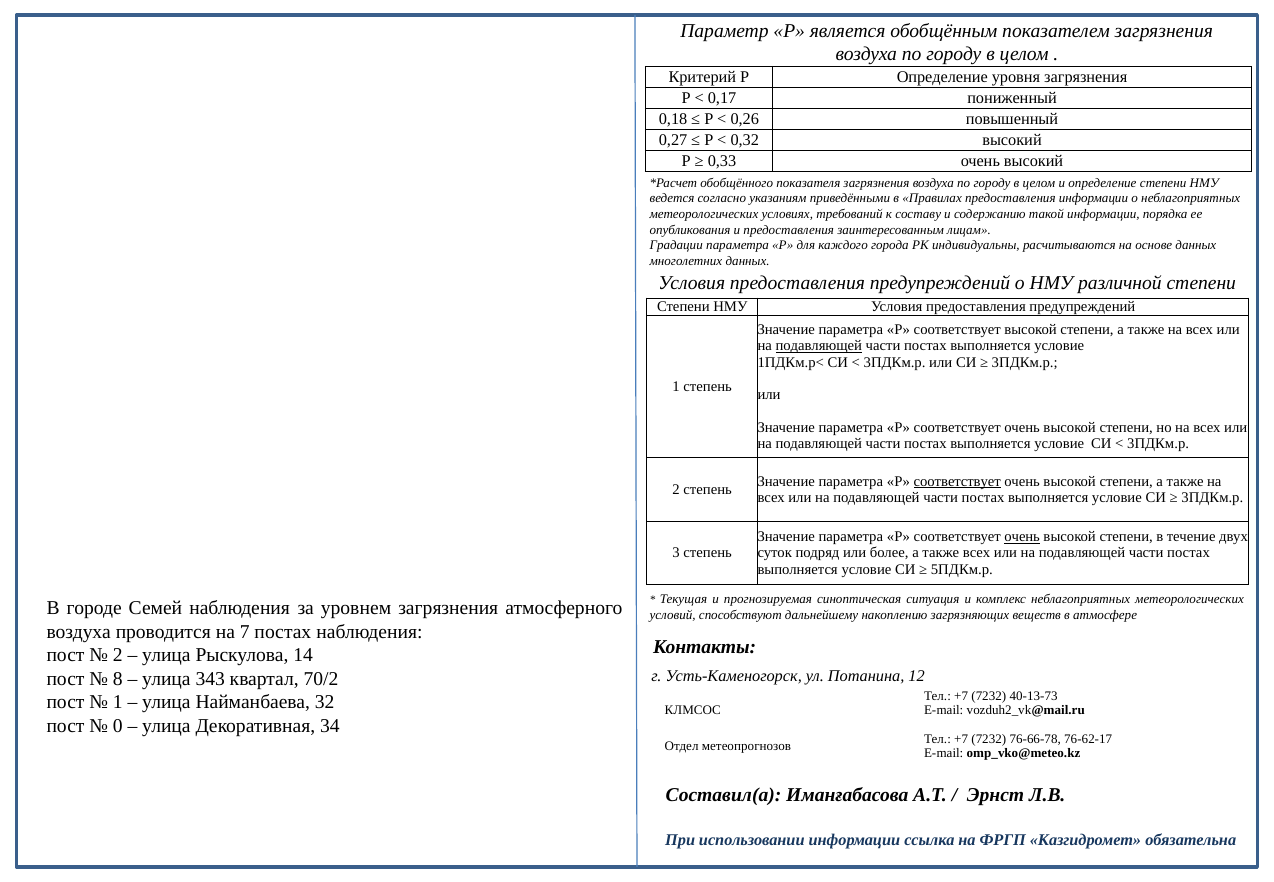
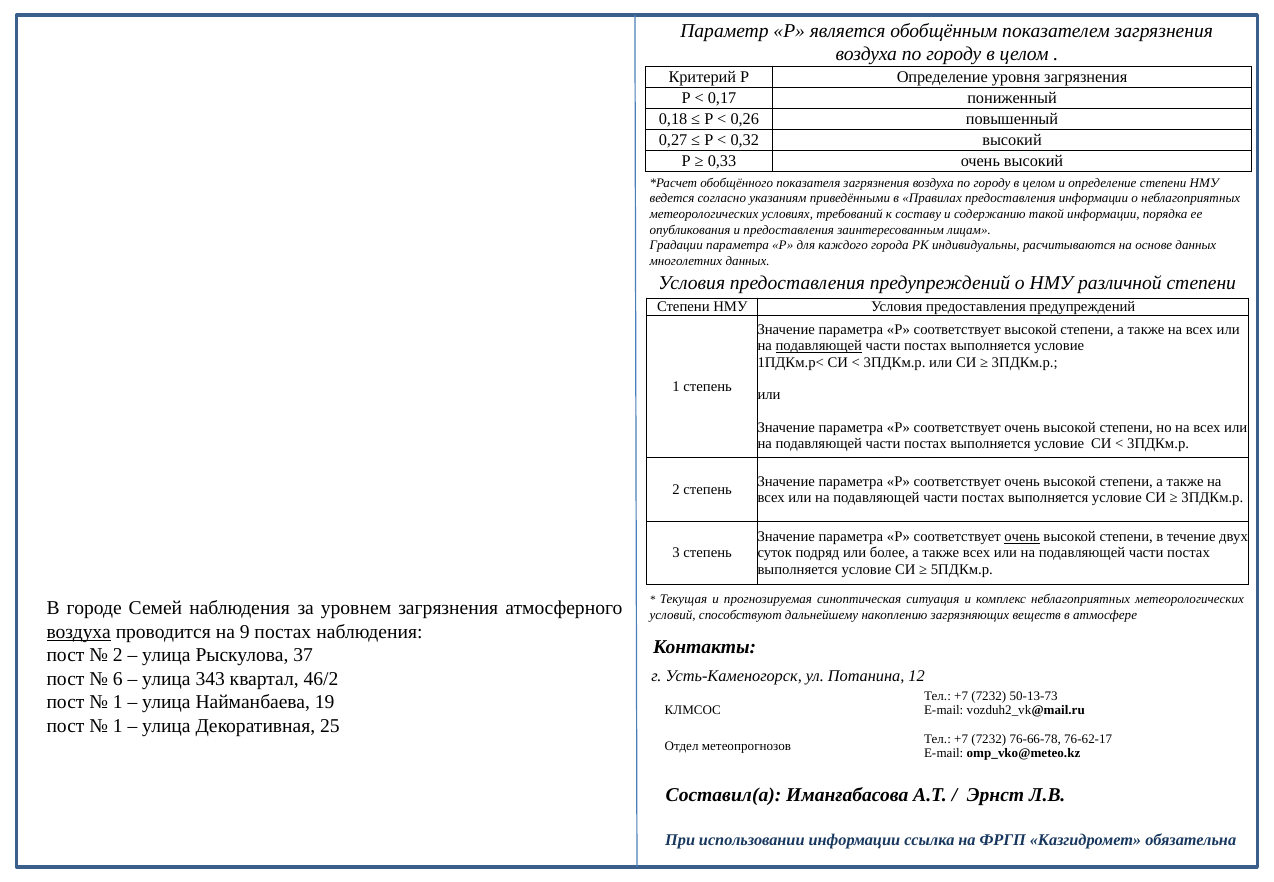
соответствует at (957, 481) underline: present -> none
воздуха at (79, 632) underline: none -> present
7: 7 -> 9
14: 14 -> 37
8: 8 -> 6
70/2: 70/2 -> 46/2
40-13-73: 40-13-73 -> 50-13-73
32: 32 -> 19
0 at (118, 726): 0 -> 1
34: 34 -> 25
